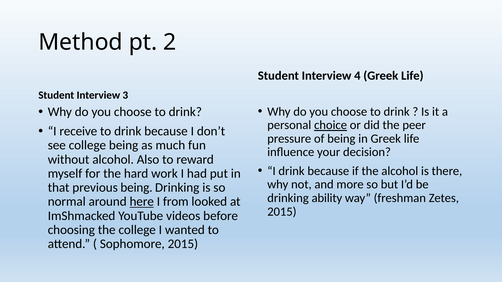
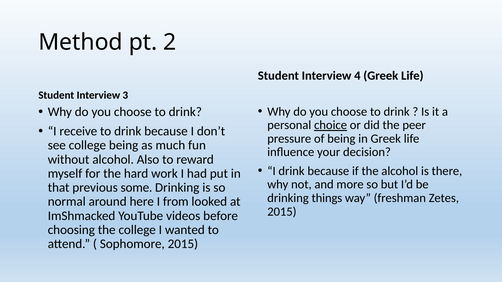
previous being: being -> some
ability: ability -> things
here underline: present -> none
